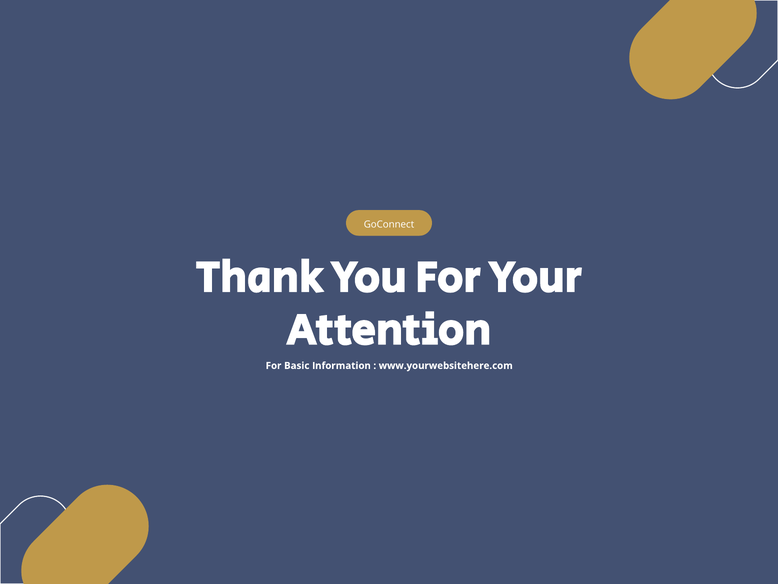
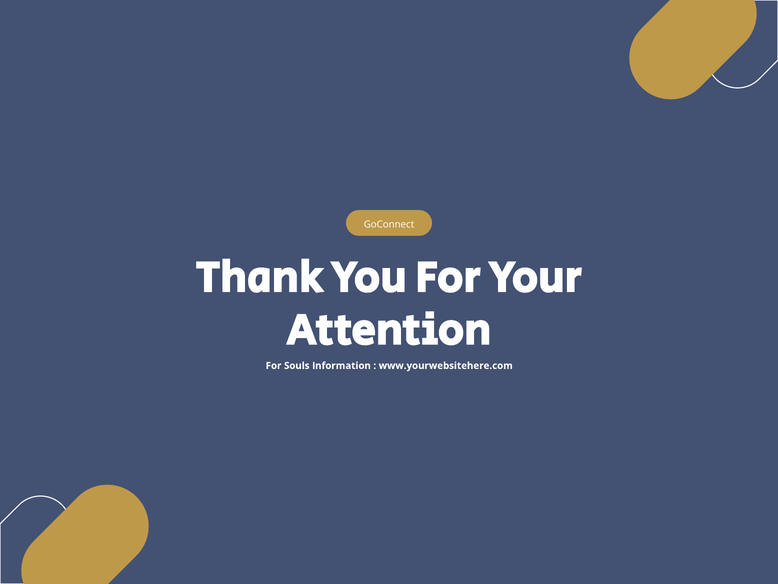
Basic: Basic -> Souls
